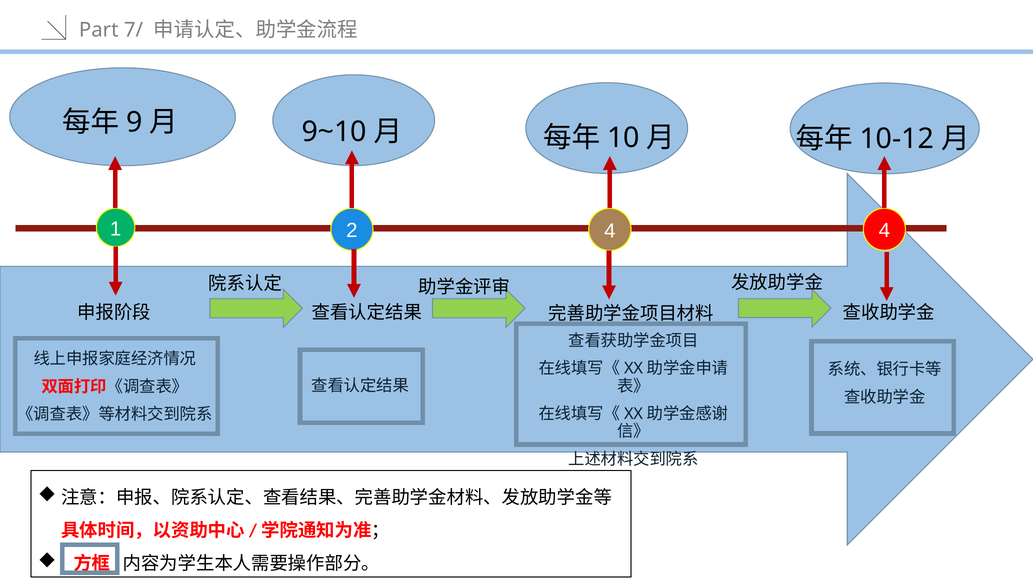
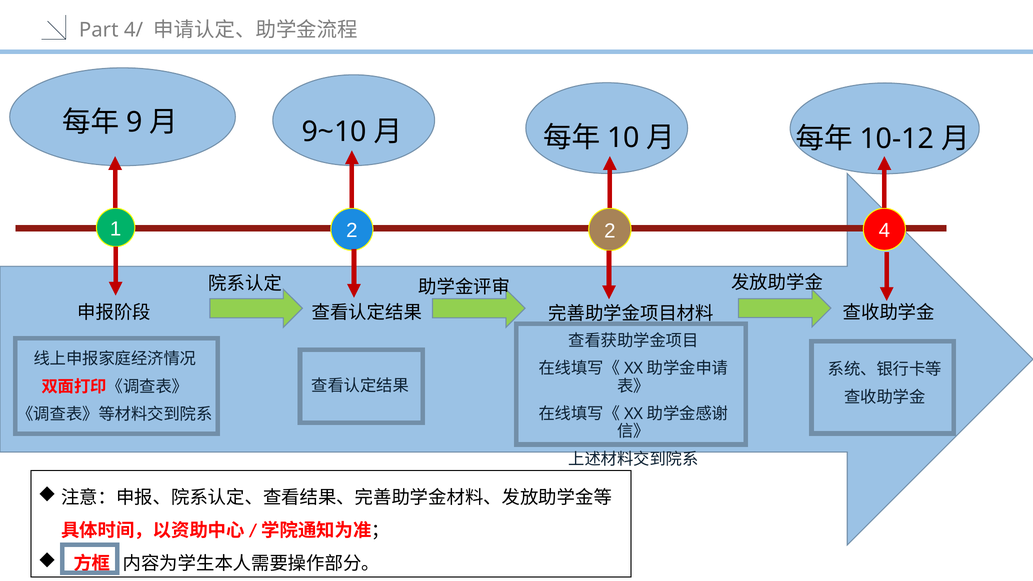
7/: 7/ -> 4/
2 4: 4 -> 2
